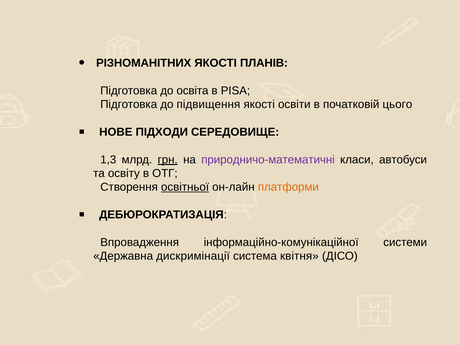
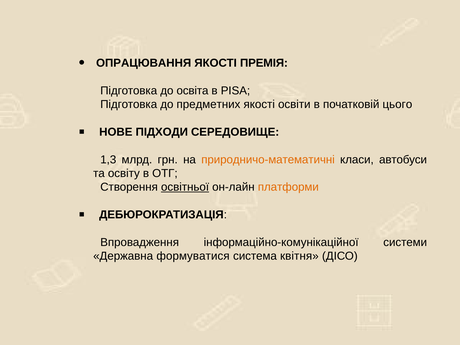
РІЗНОМАНІТНИХ: РІЗНОМАНІТНИХ -> ОПРАЦЮВАННЯ
ПЛАНІВ: ПЛАНІВ -> ПРЕМІЯ
підвищення: підвищення -> предметних
грн underline: present -> none
природничо-математичні colour: purple -> orange
дискримінації: дискримінації -> формуватися
